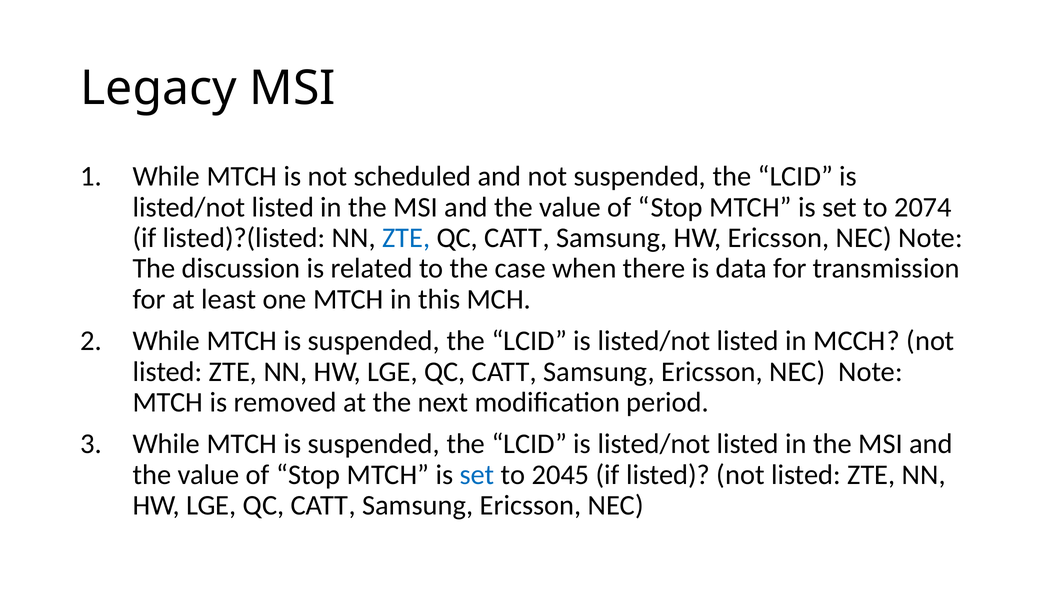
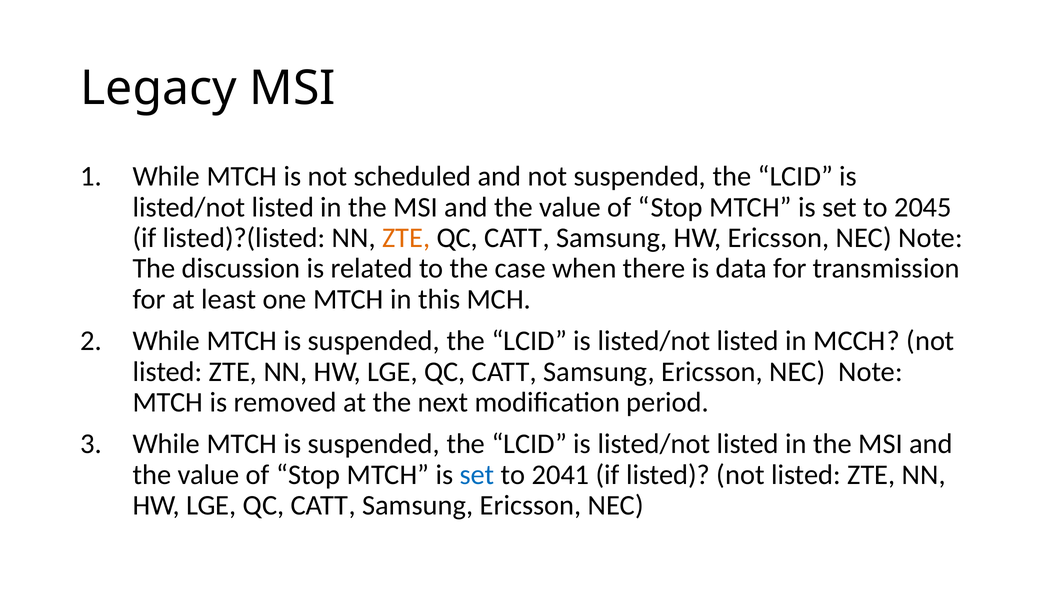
2074: 2074 -> 2045
ZTE at (406, 238) colour: blue -> orange
2045: 2045 -> 2041
